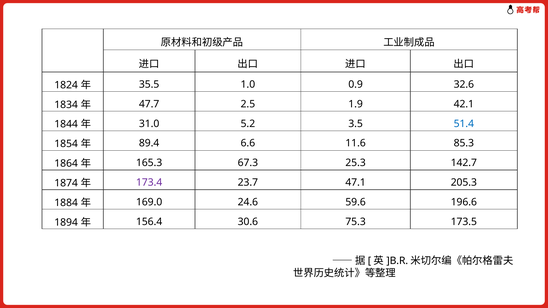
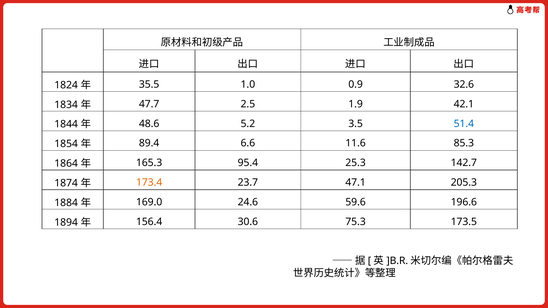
31.0: 31.0 -> 48.6
67.3: 67.3 -> 95.4
173.4 colour: purple -> orange
